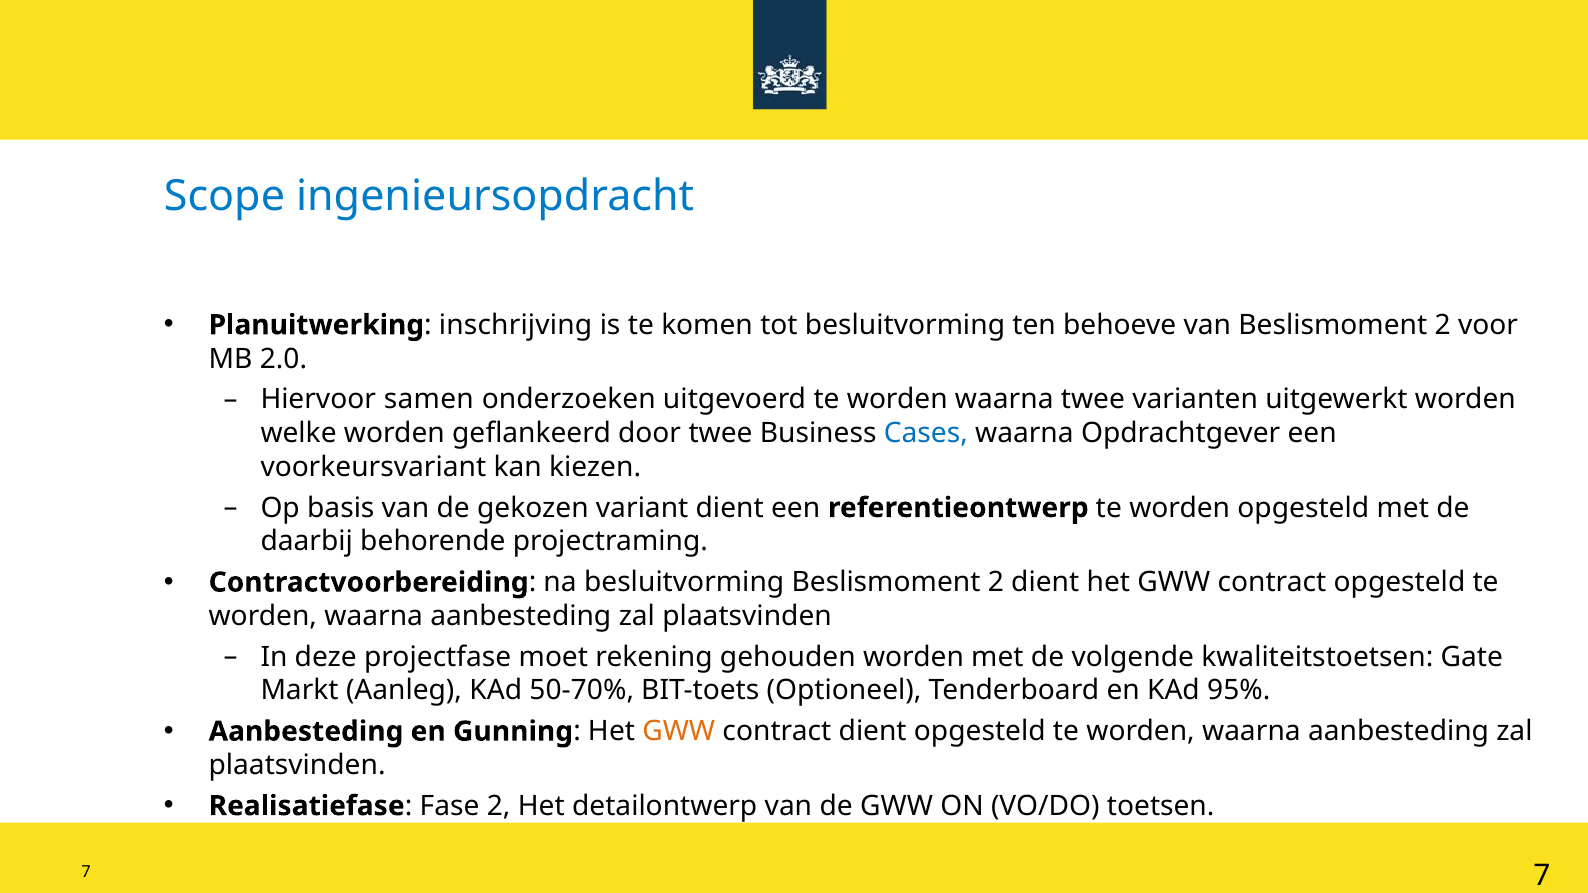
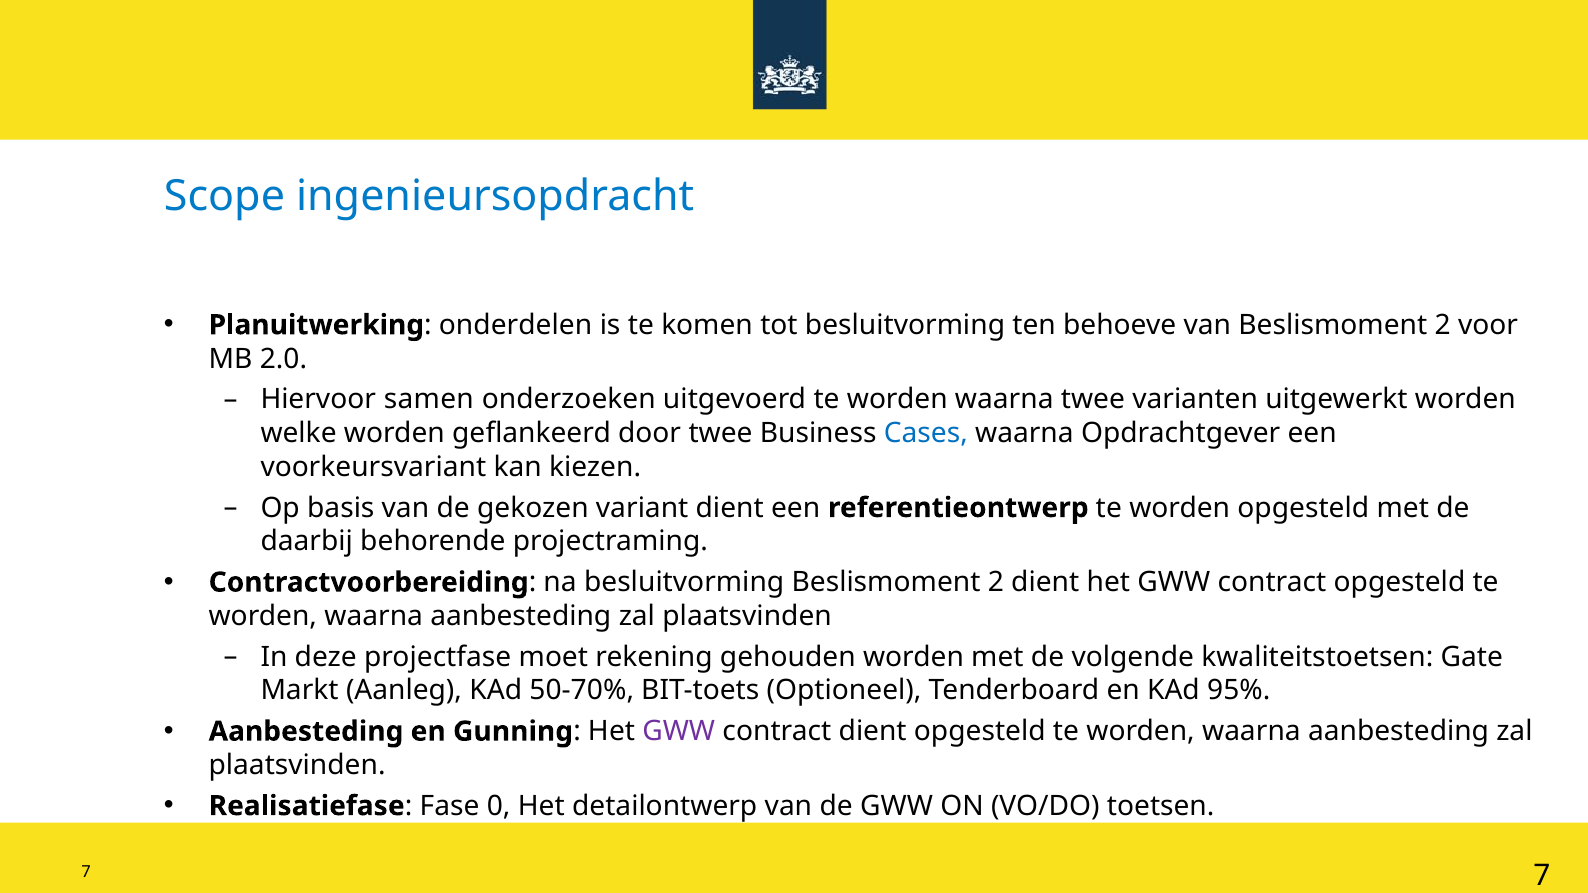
inschrijving: inschrijving -> onderdelen
GWW at (679, 732) colour: orange -> purple
Fase 2: 2 -> 0
